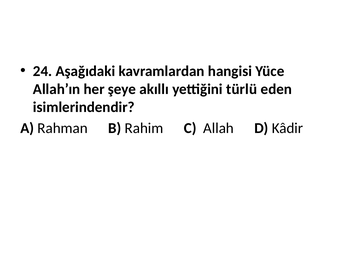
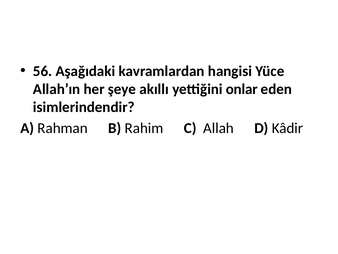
24: 24 -> 56
türlü: türlü -> onlar
